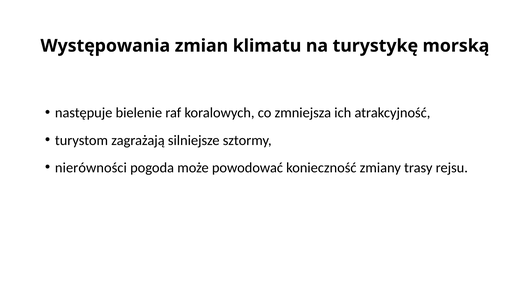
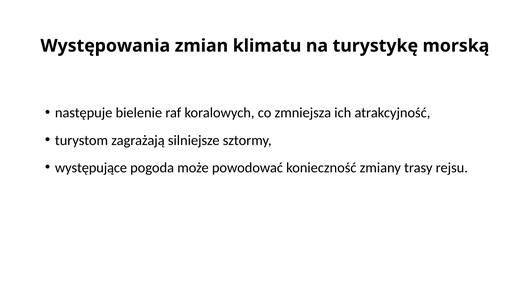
nierówności: nierówności -> występujące
